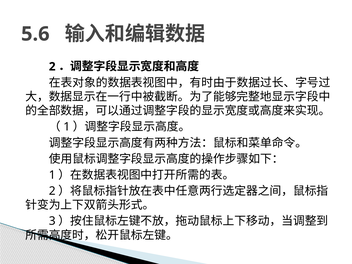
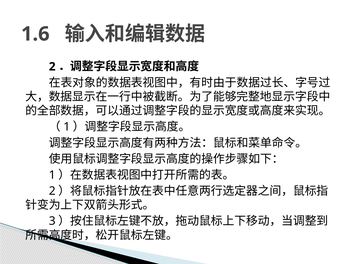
5.6: 5.6 -> 1.6
